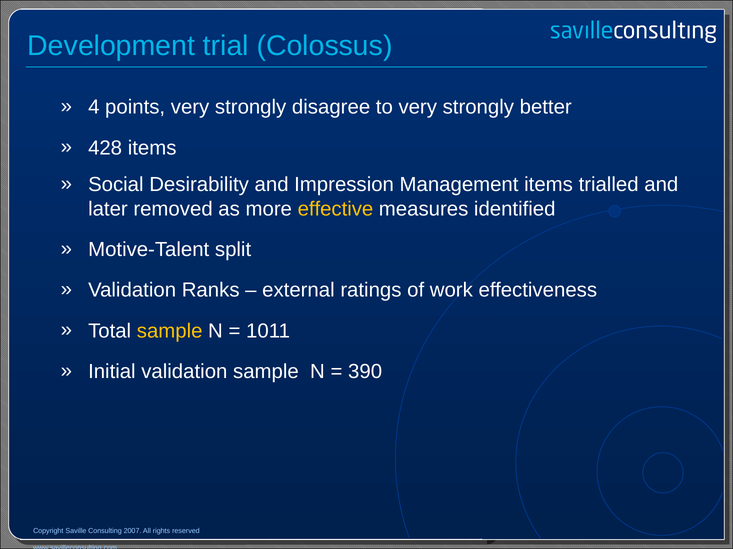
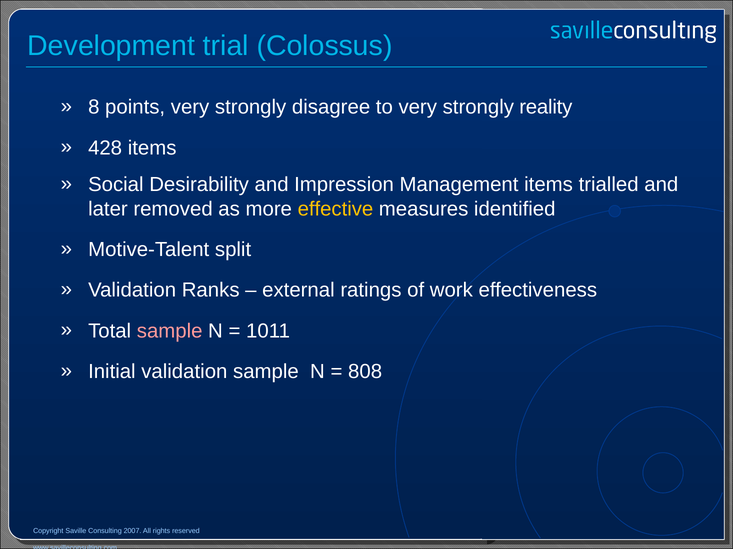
4: 4 -> 8
better: better -> reality
sample at (170, 331) colour: yellow -> pink
390: 390 -> 808
